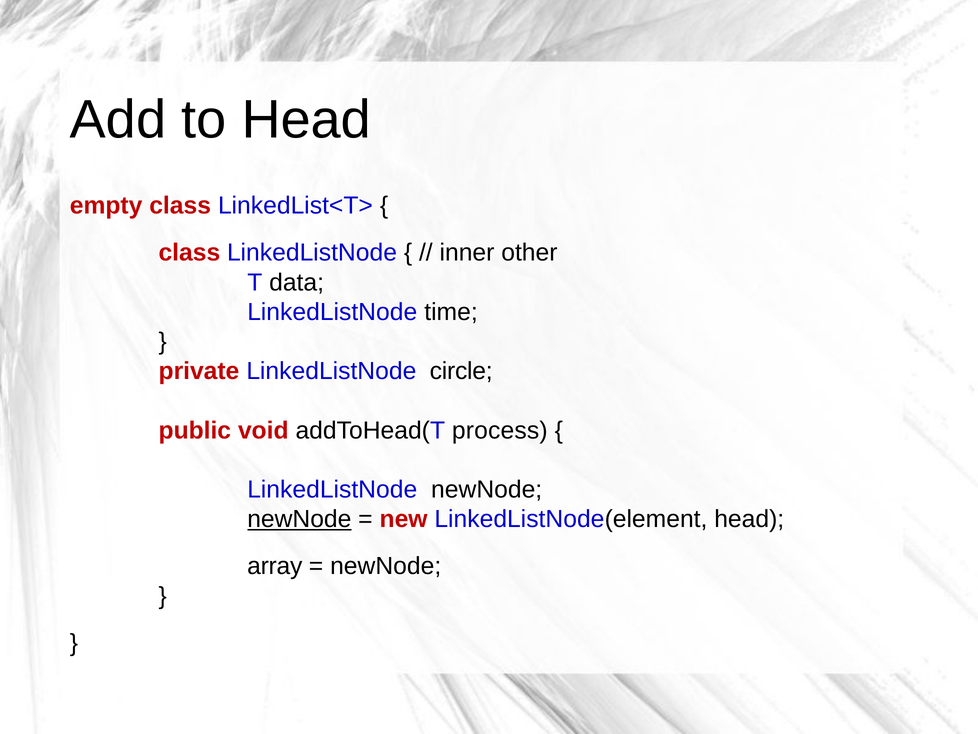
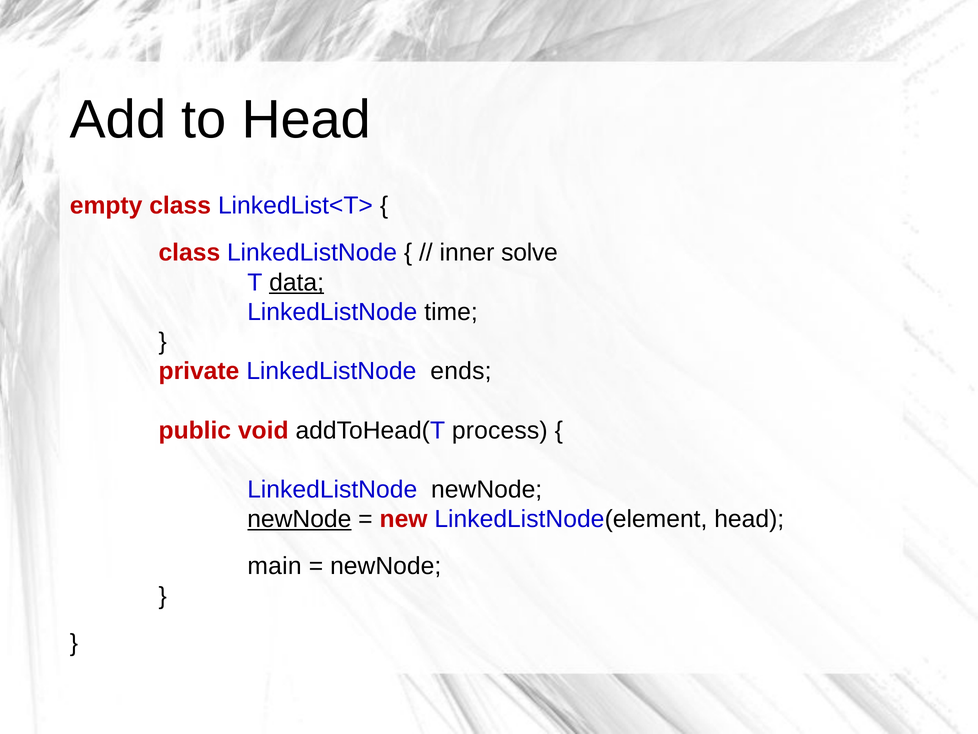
other: other -> solve
data underline: none -> present
circle: circle -> ends
array: array -> main
